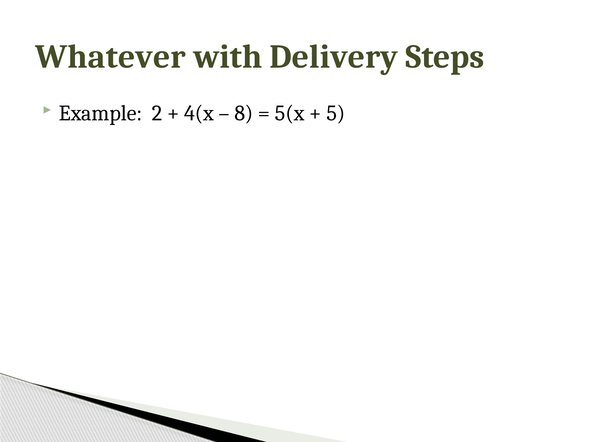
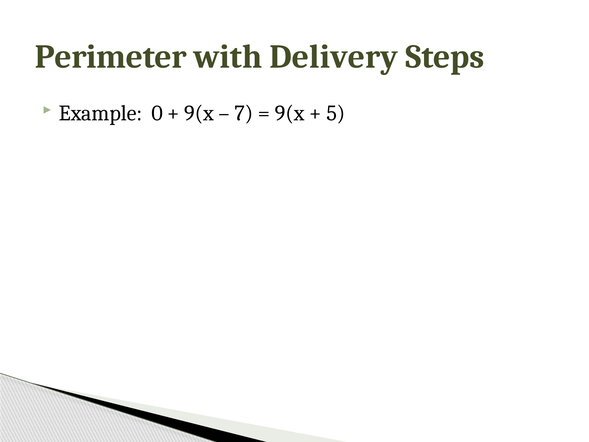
Whatever: Whatever -> Perimeter
2: 2 -> 0
4(x at (199, 113): 4(x -> 9(x
8: 8 -> 7
5(x at (290, 113): 5(x -> 9(x
